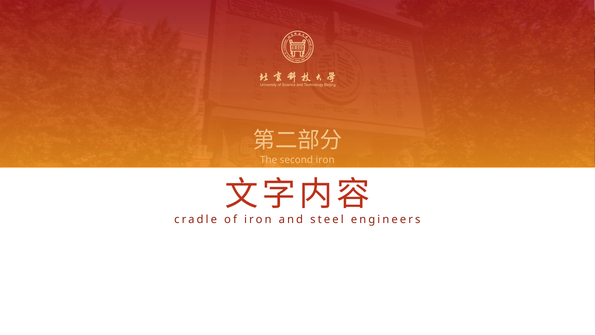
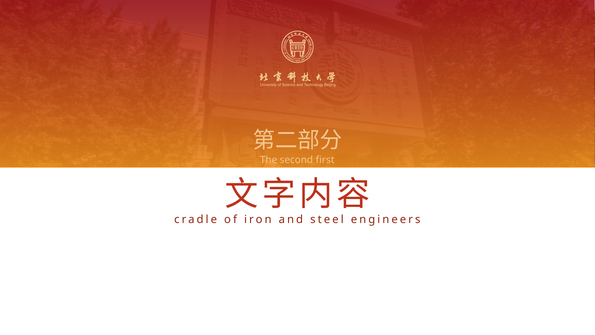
second iron: iron -> first
